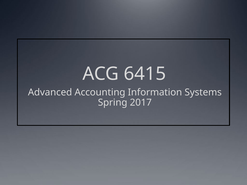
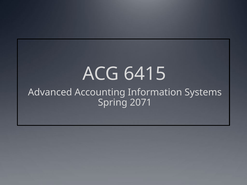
2017: 2017 -> 2071
